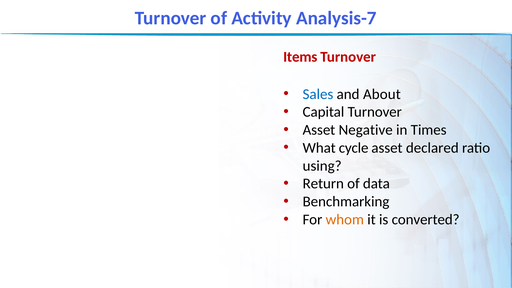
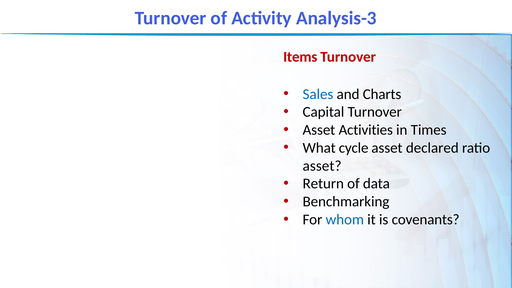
Analysis-7: Analysis-7 -> Analysis-3
About: About -> Charts
Negative: Negative -> Activities
using at (322, 166): using -> asset
whom colour: orange -> blue
converted: converted -> covenants
